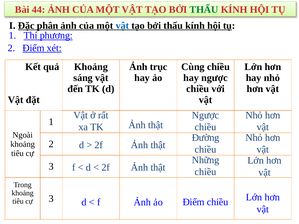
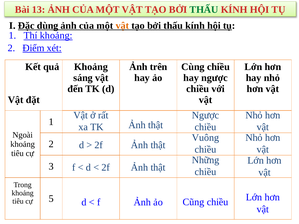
44: 44 -> 13
phân: phân -> dùng
vật at (122, 26) colour: blue -> orange
Thí phương: phương -> khoảng
trục: trục -> trên
Đường: Đường -> Vuông
ảo Điểm: Điểm -> Cũng
cự 3: 3 -> 5
